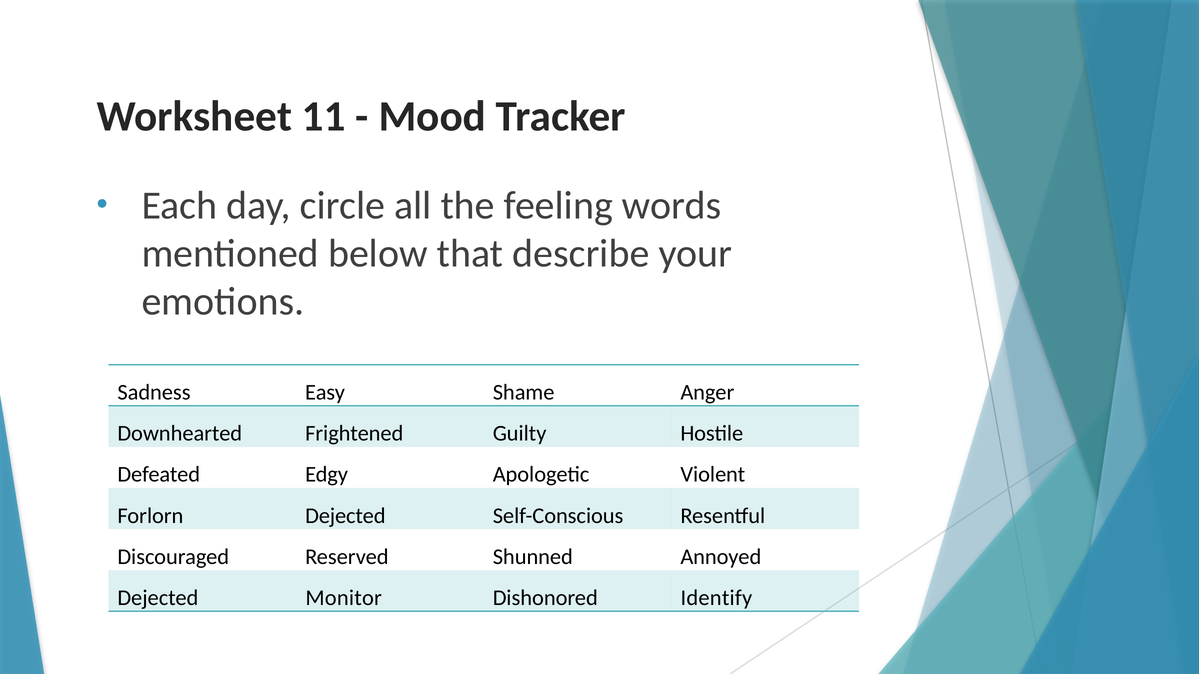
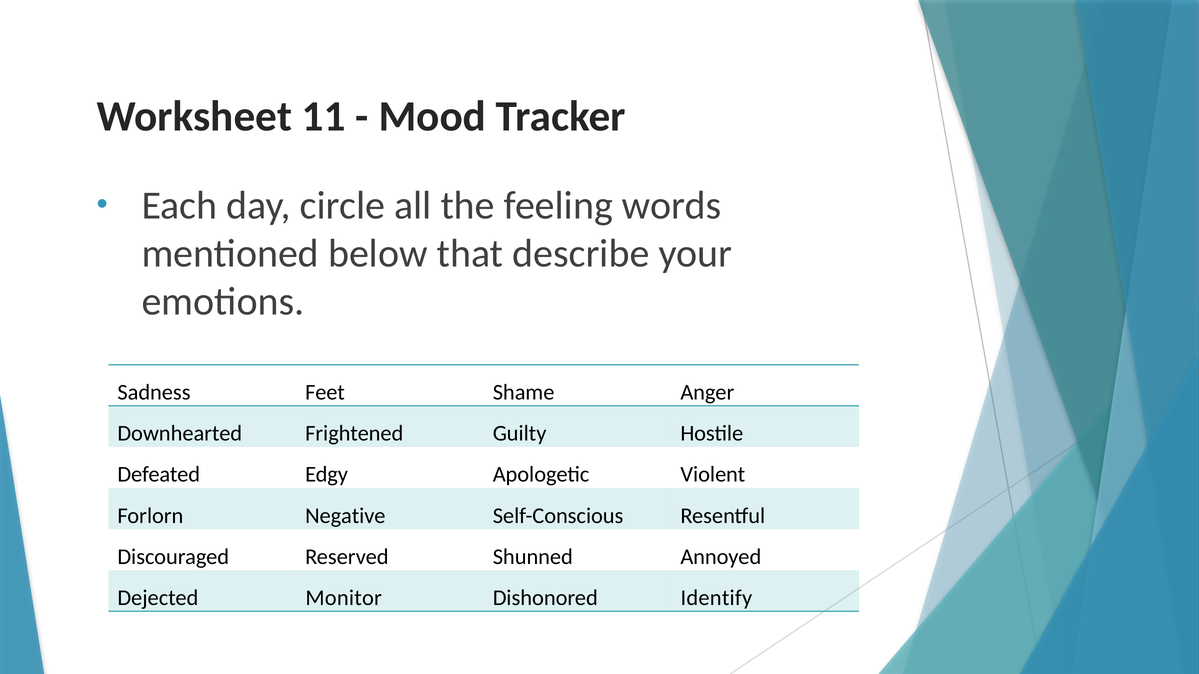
Easy: Easy -> Feet
Forlorn Dejected: Dejected -> Negative
